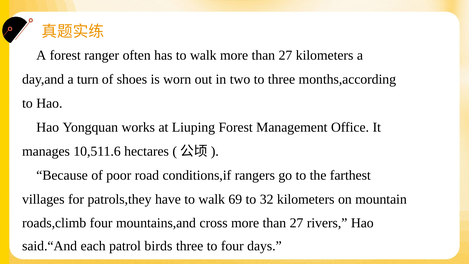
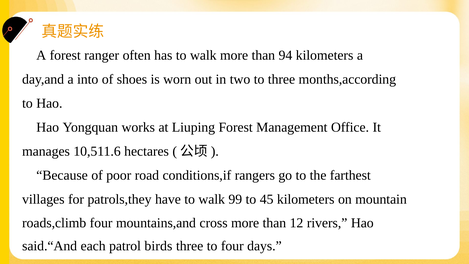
walk more than 27: 27 -> 94
turn: turn -> into
69: 69 -> 99
32: 32 -> 45
cross more than 27: 27 -> 12
